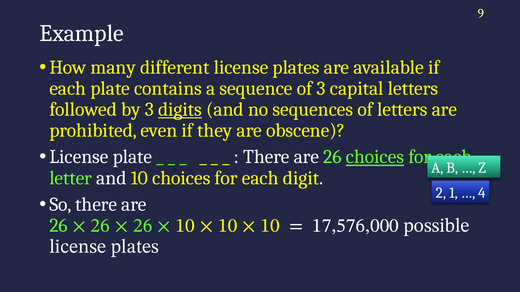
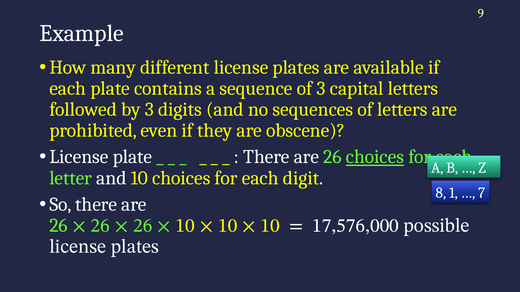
digits underline: present -> none
2: 2 -> 8
4: 4 -> 7
